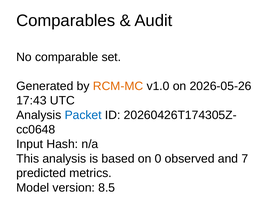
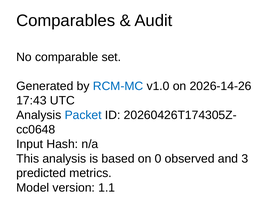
RCM-MC colour: orange -> blue
2026-05-26: 2026-05-26 -> 2026-14-26
7: 7 -> 3
8.5: 8.5 -> 1.1
